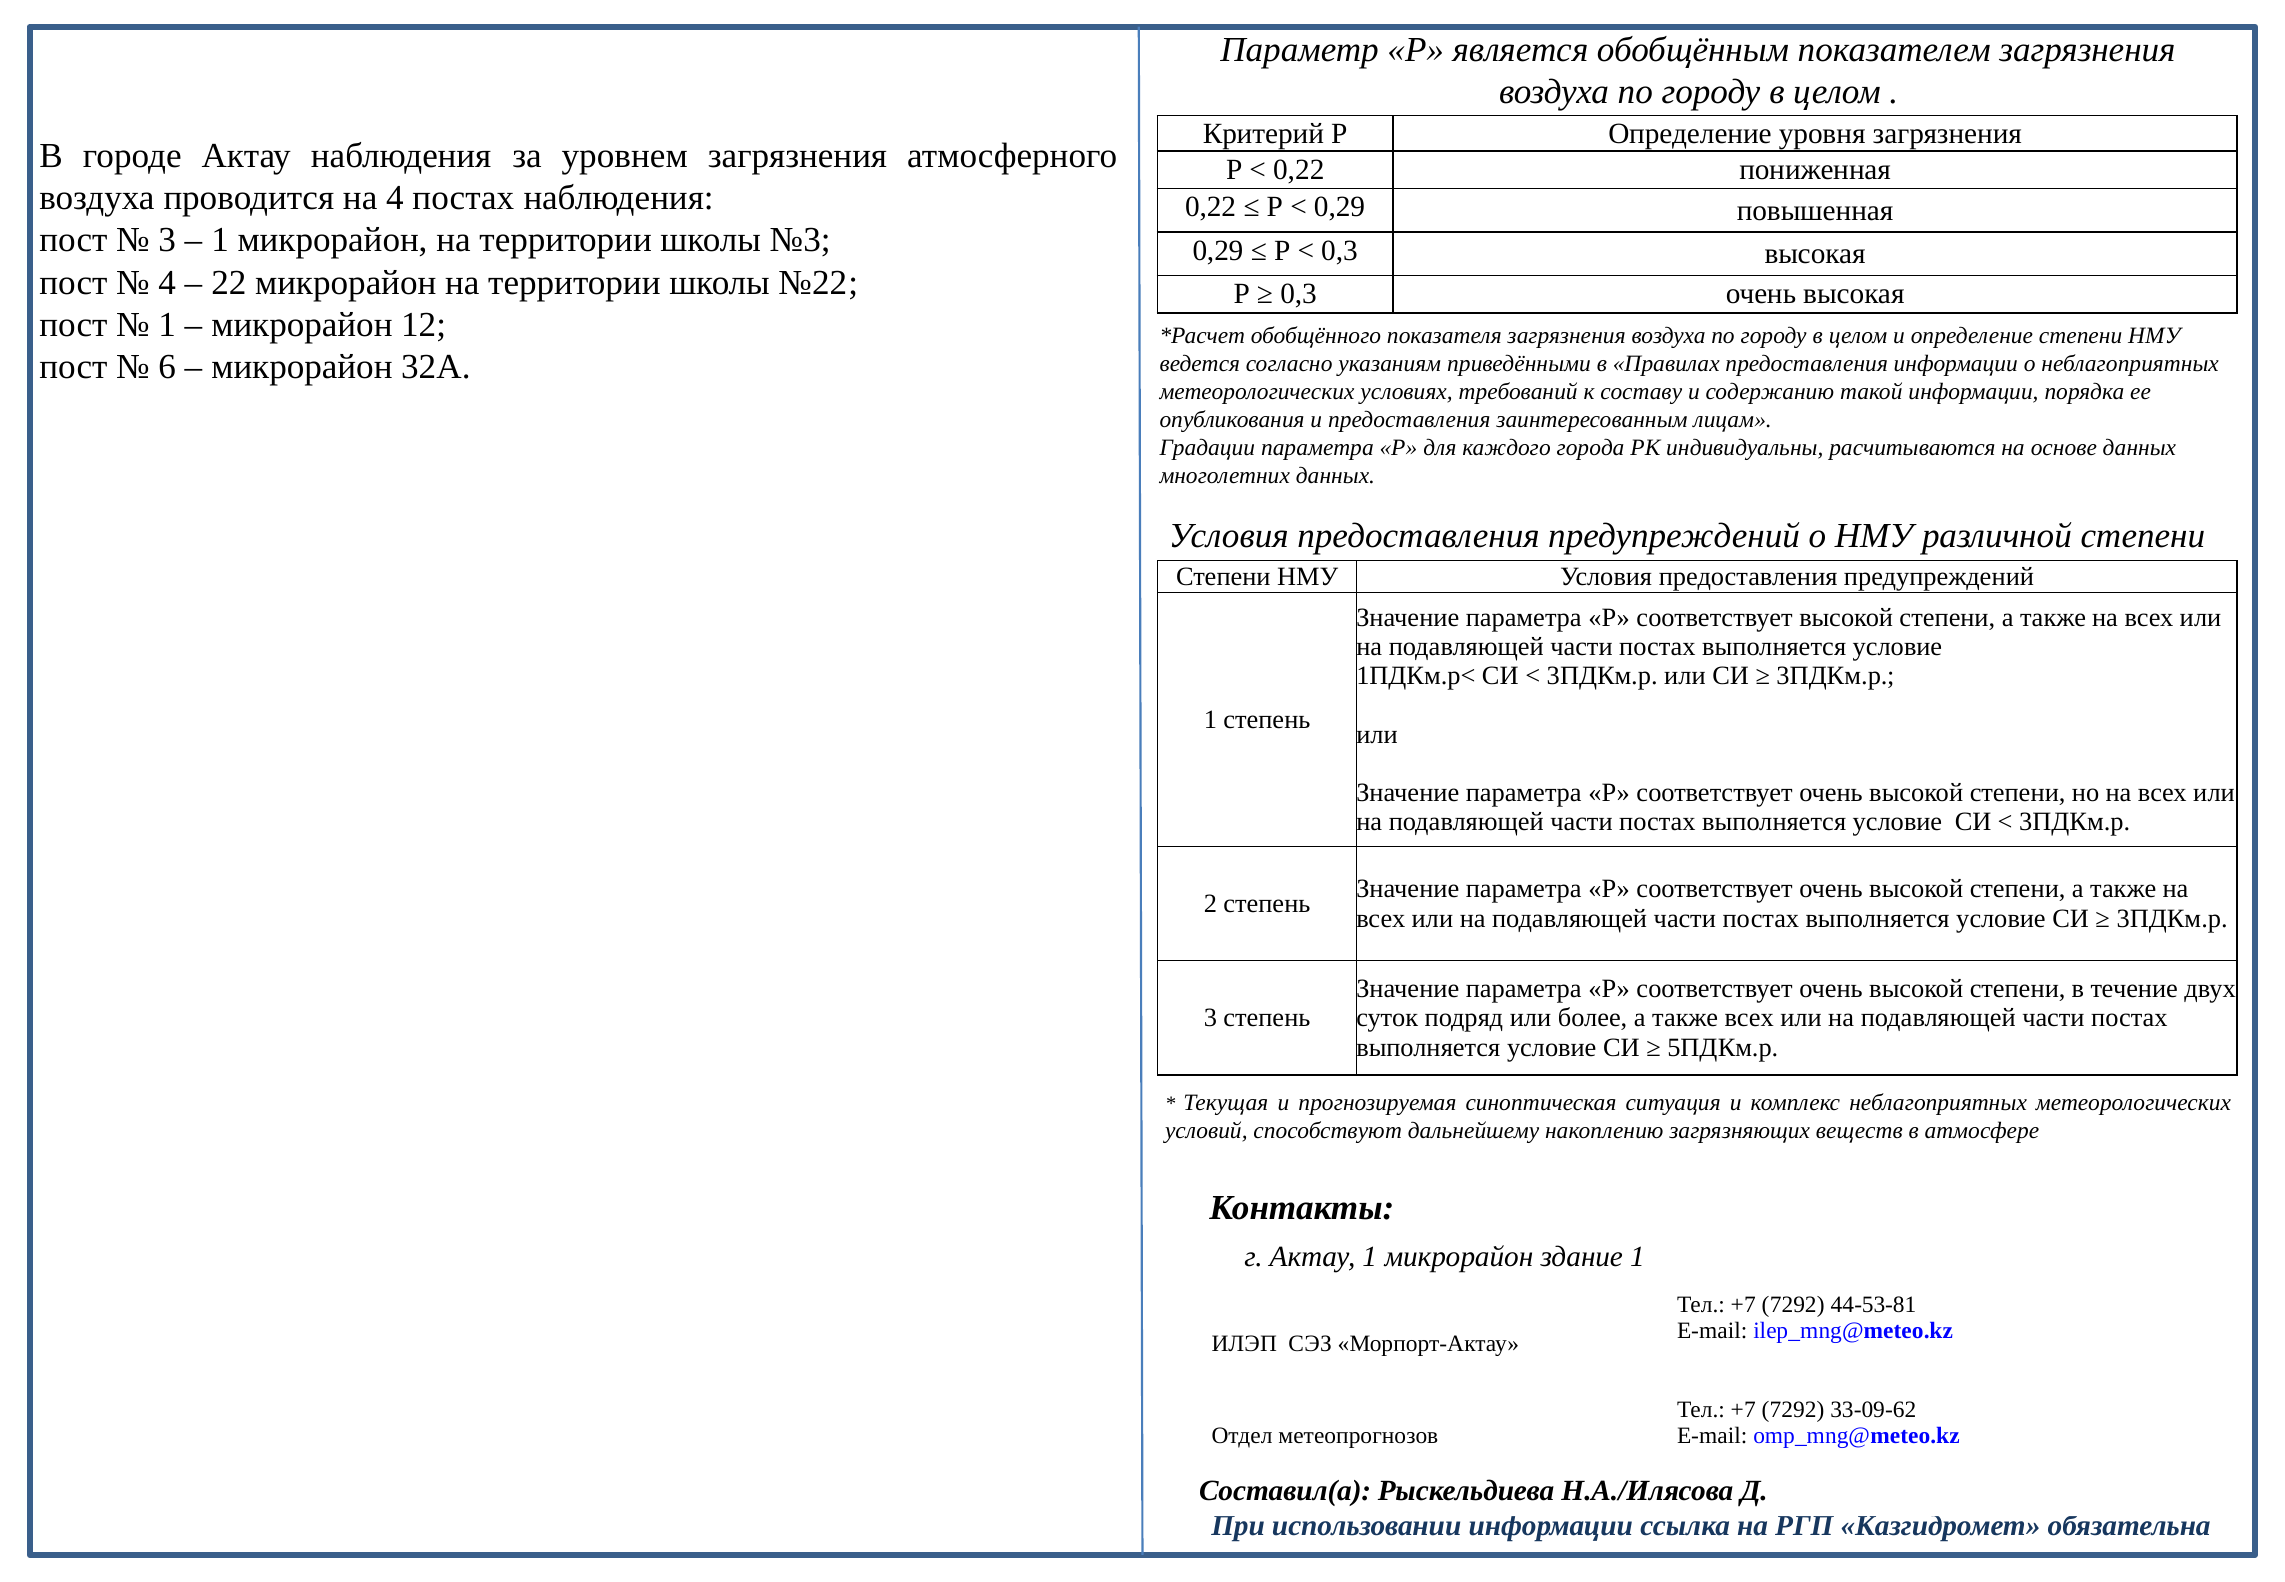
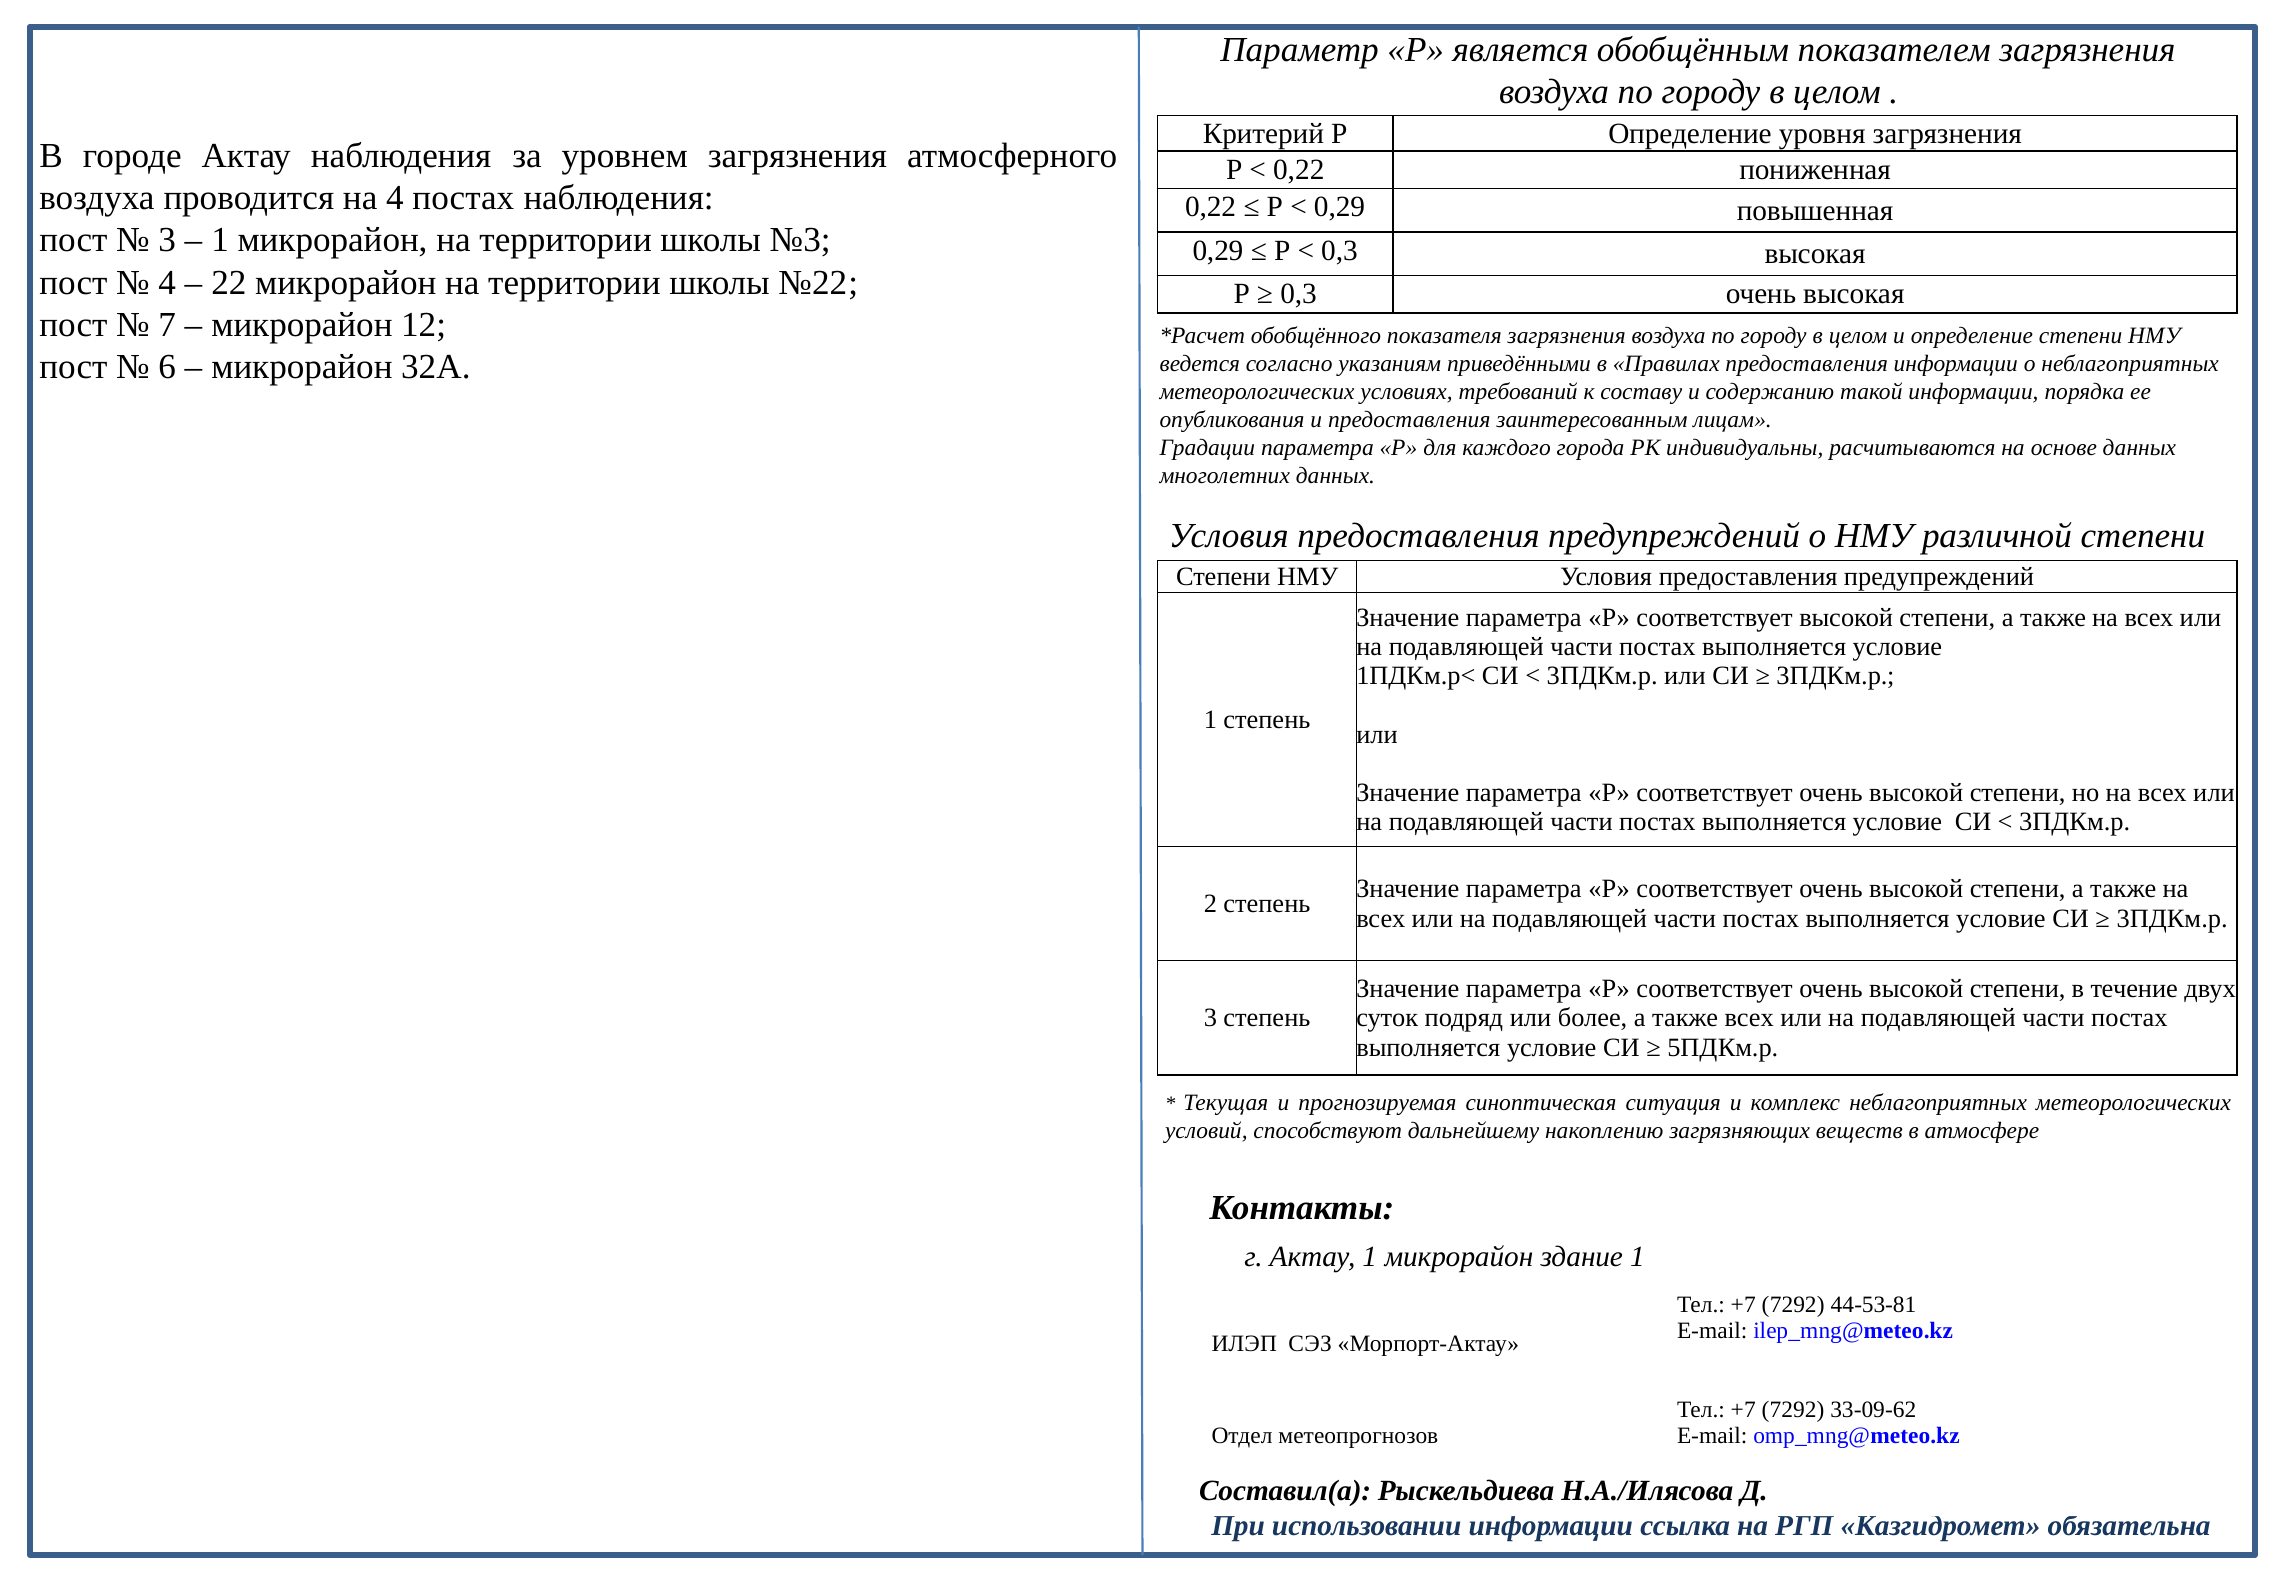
1 at (167, 325): 1 -> 7
